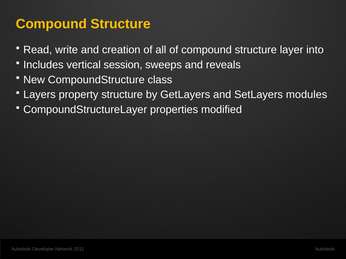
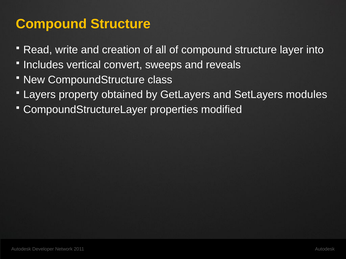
session: session -> convert
property structure: structure -> obtained
